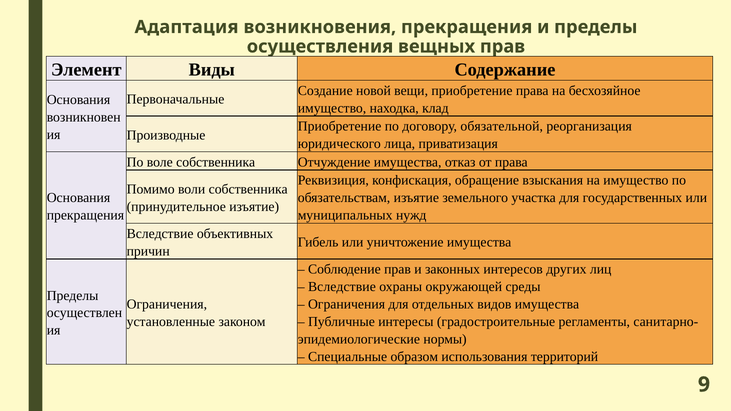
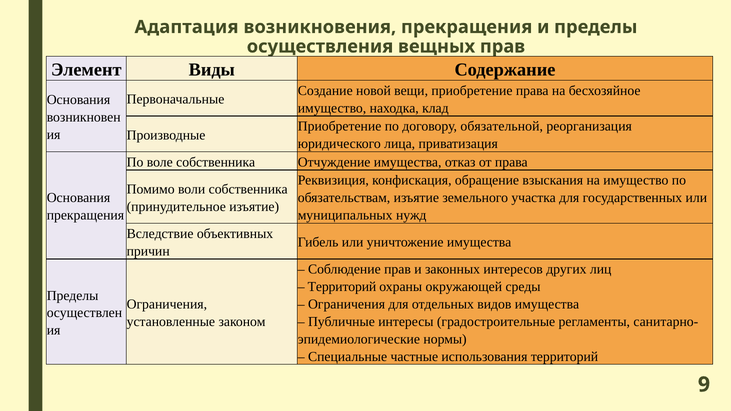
Вследствие at (342, 287): Вследствие -> Территорий
образом: образом -> частные
